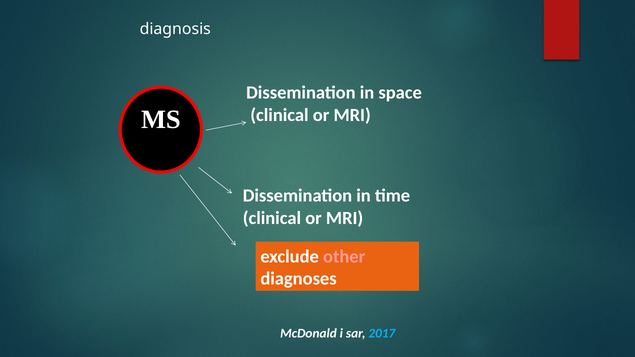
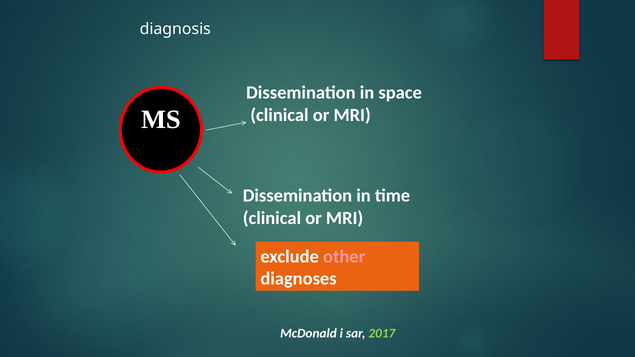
2017 colour: light blue -> light green
